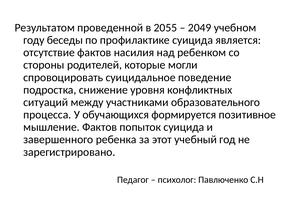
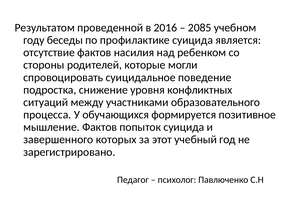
2055: 2055 -> 2016
2049: 2049 -> 2085
ребенка: ребенка -> которых
